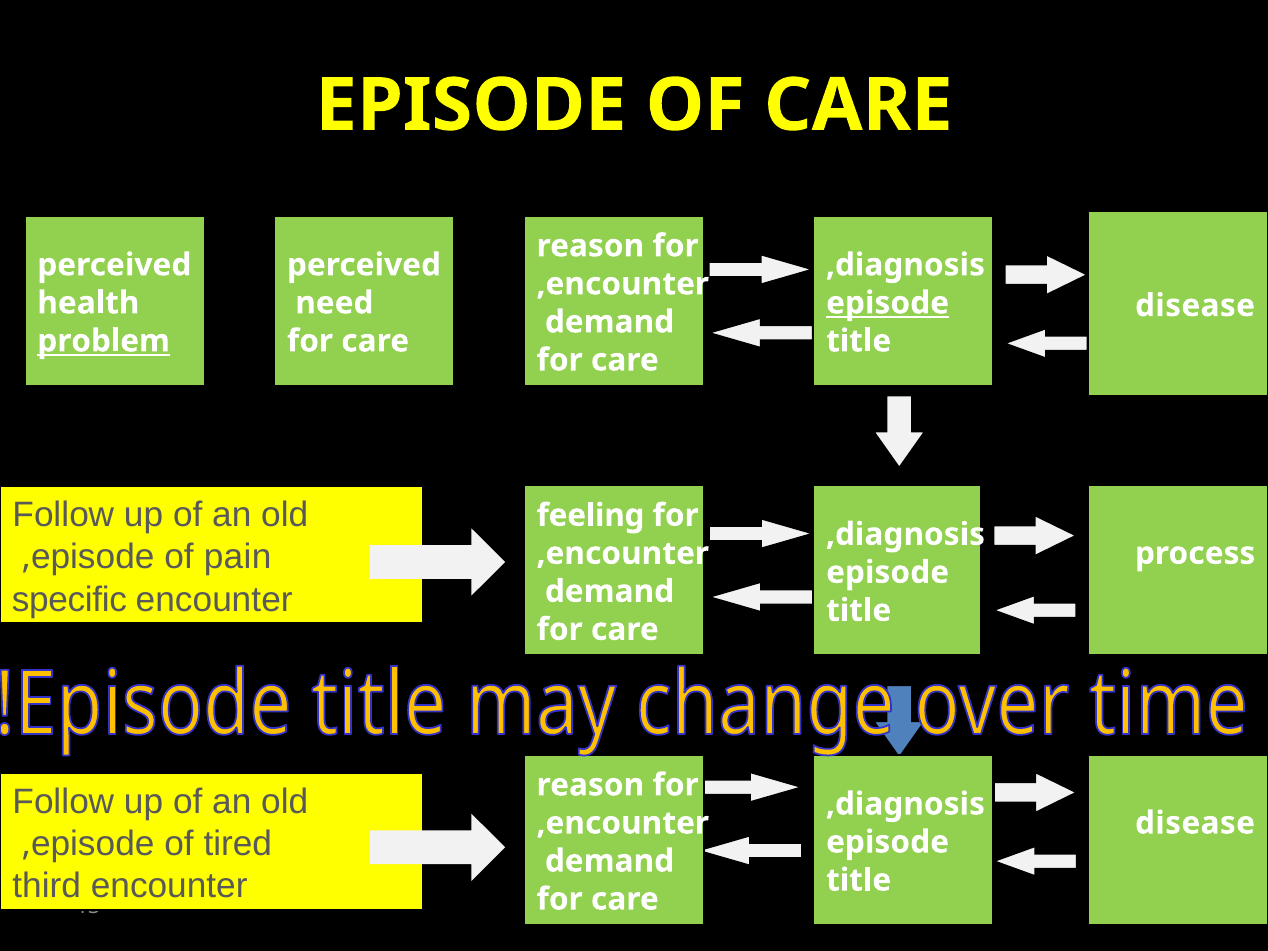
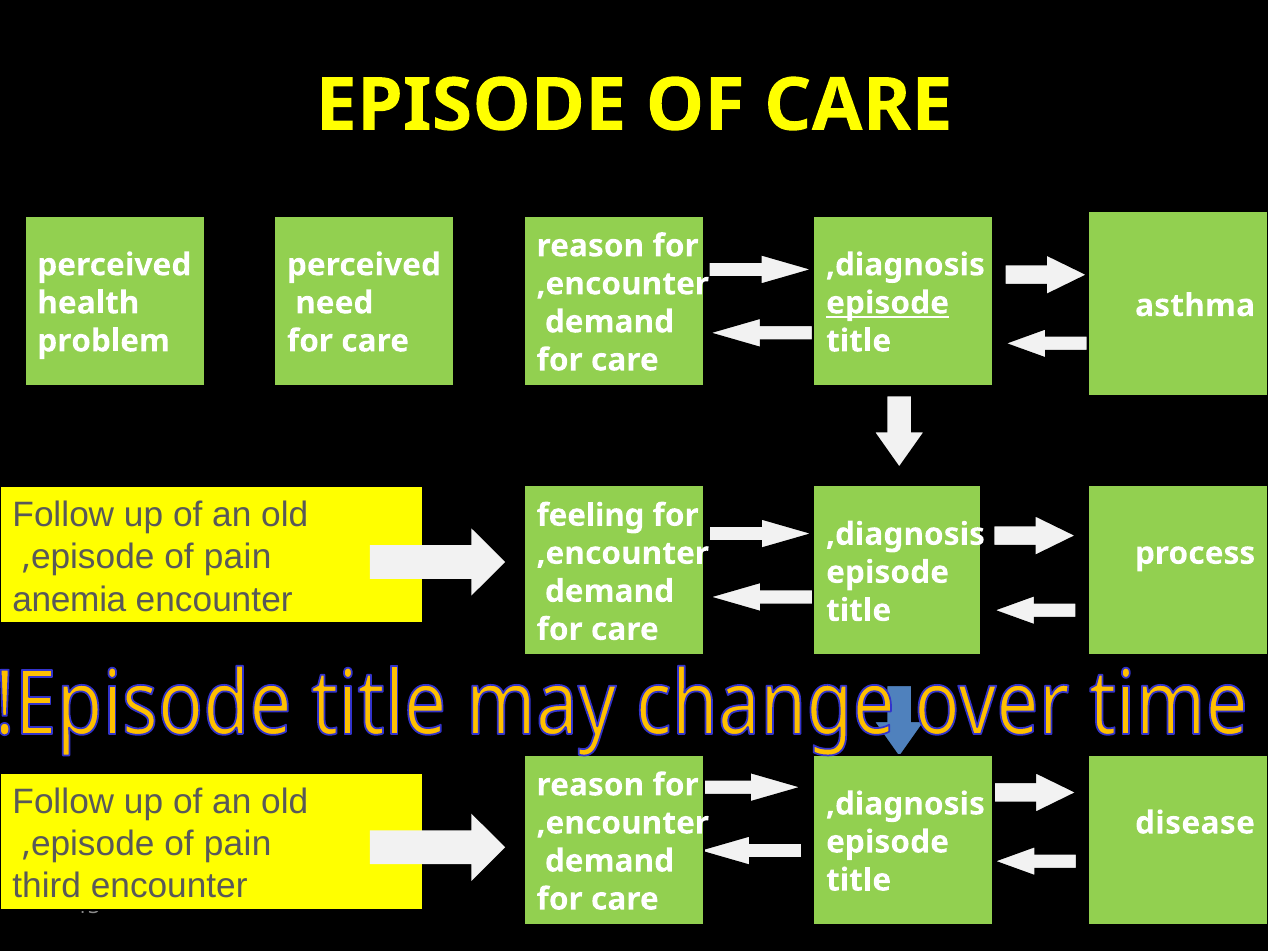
disease at (1195, 306): disease -> asthma
problem underline: present -> none
specific: specific -> anemia
tired at (238, 844): tired -> pain
